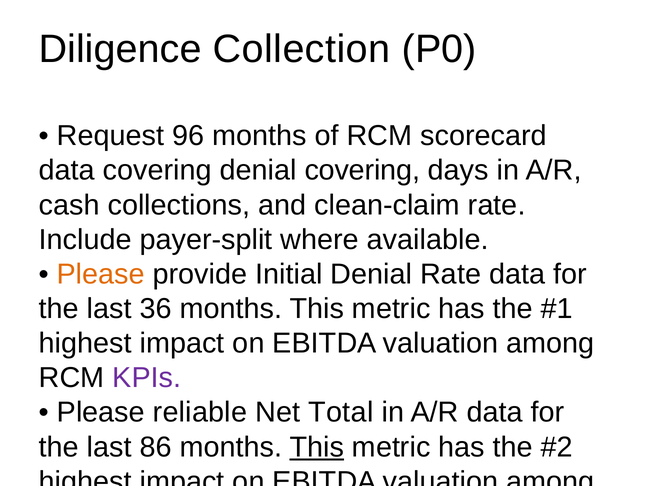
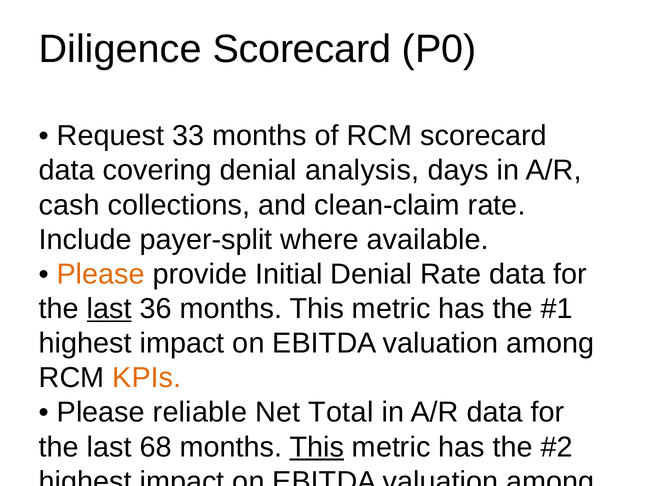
Diligence Collection: Collection -> Scorecard
96: 96 -> 33
denial covering: covering -> analysis
last at (109, 309) underline: none -> present
KPIs at (147, 378) colour: purple -> orange
86: 86 -> 68
